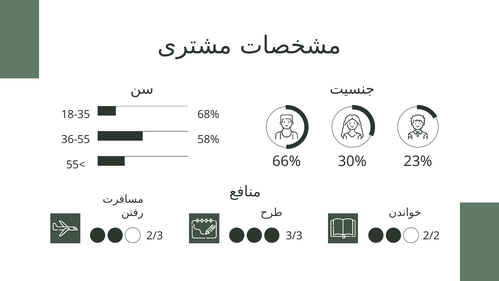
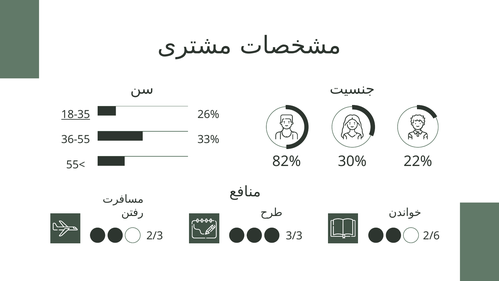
18-35 underline: none -> present
68%: 68% -> 26%
58%: 58% -> 33%
66%: 66% -> 82%
23%: 23% -> 22%
2/2: 2/2 -> 2/6
